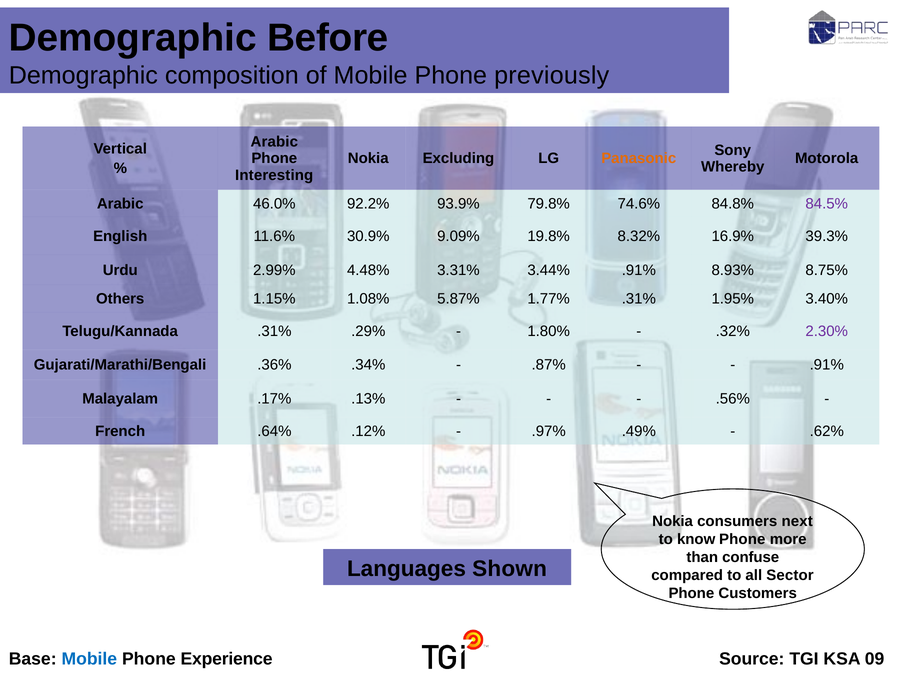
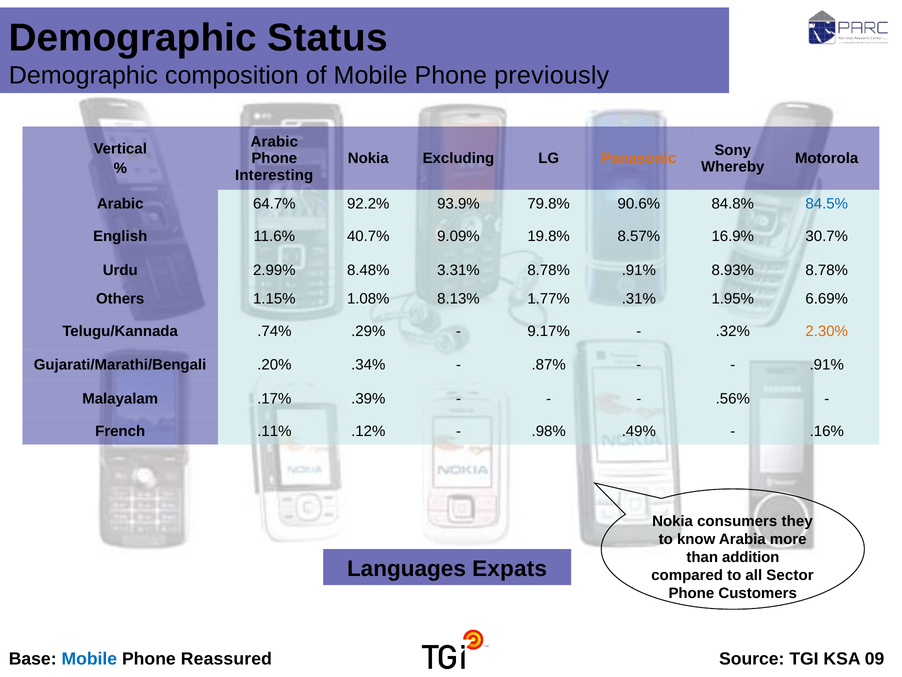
Before: Before -> Status
46.0%: 46.0% -> 64.7%
74.6%: 74.6% -> 90.6%
84.5% colour: purple -> blue
30.9%: 30.9% -> 40.7%
8.32%: 8.32% -> 8.57%
39.3%: 39.3% -> 30.7%
4.48%: 4.48% -> 8.48%
3.31% 3.44%: 3.44% -> 8.78%
8.93% 8.75%: 8.75% -> 8.78%
5.87%: 5.87% -> 8.13%
3.40%: 3.40% -> 6.69%
Telugu/Kannada .31%: .31% -> .74%
1.80%: 1.80% -> 9.17%
2.30% colour: purple -> orange
.36%: .36% -> .20%
.13%: .13% -> .39%
.64%: .64% -> .11%
.97%: .97% -> .98%
.62%: .62% -> .16%
next: next -> they
know Phone: Phone -> Arabia
confuse: confuse -> addition
Shown: Shown -> Expats
Experience: Experience -> Reassured
